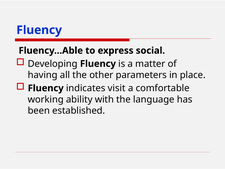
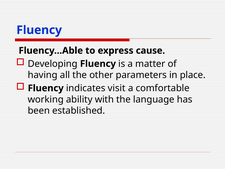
social: social -> cause
